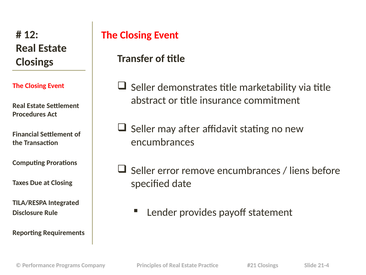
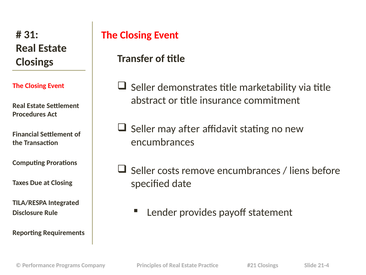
12: 12 -> 31
error: error -> costs
